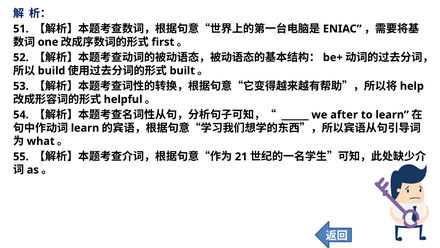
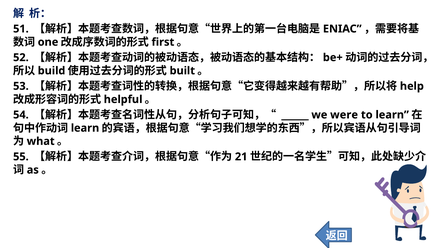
after: after -> were
